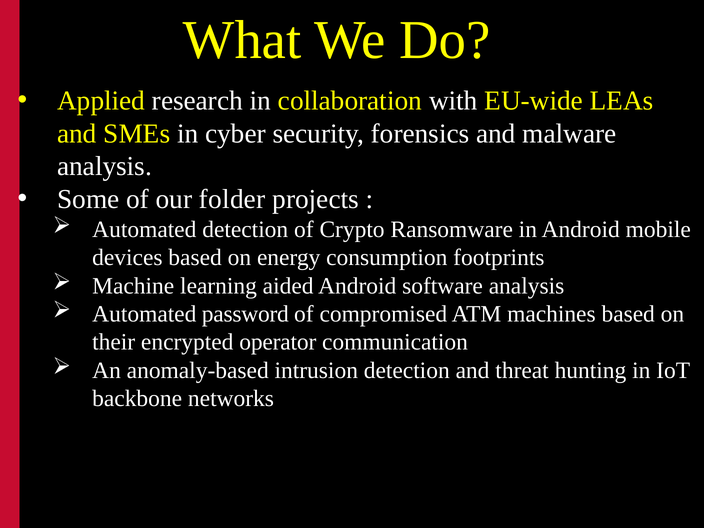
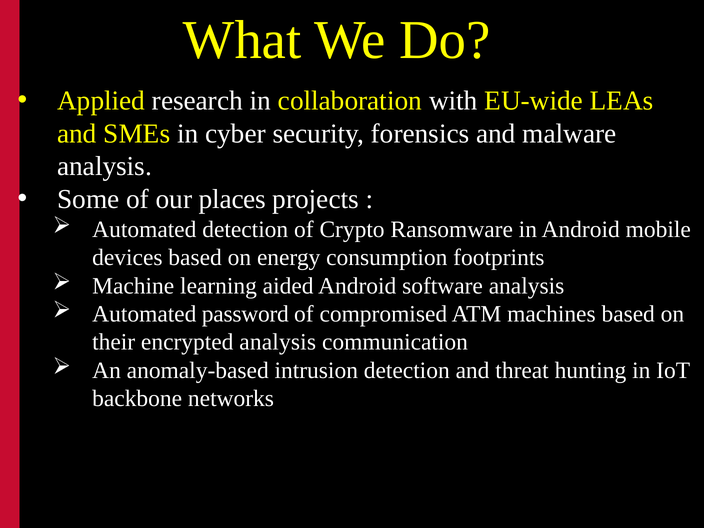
folder: folder -> places
encrypted operator: operator -> analysis
